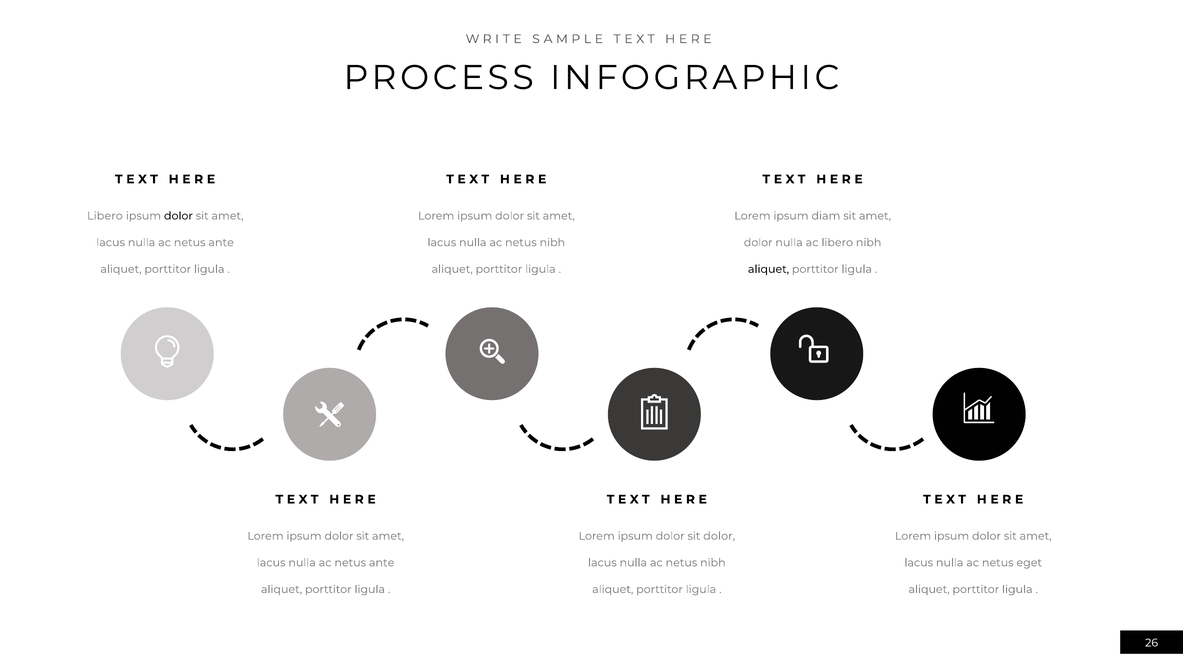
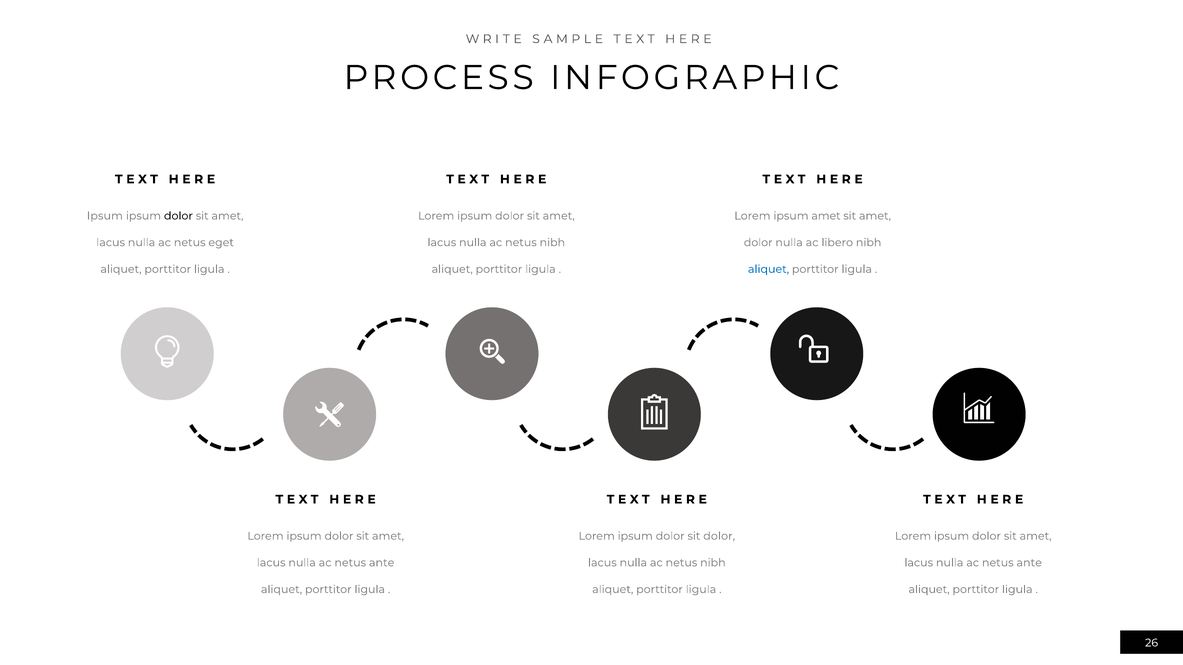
Libero at (105, 216): Libero -> Ipsum
ipsum diam: diam -> amet
ante at (221, 243): ante -> eget
aliquet at (769, 269) colour: black -> blue
eget at (1029, 563): eget -> ante
